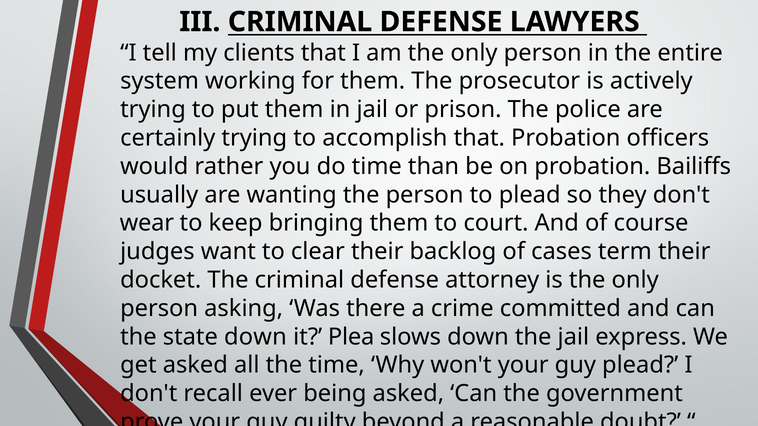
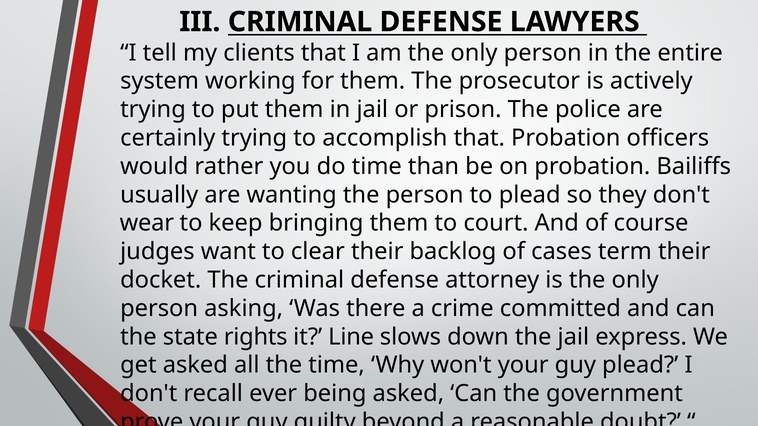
state down: down -> rights
Plea: Plea -> Line
